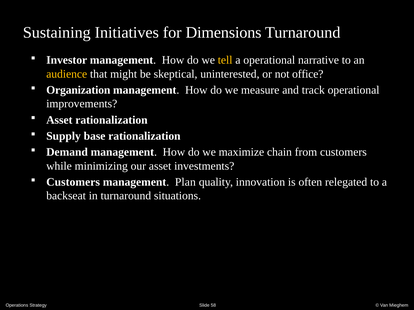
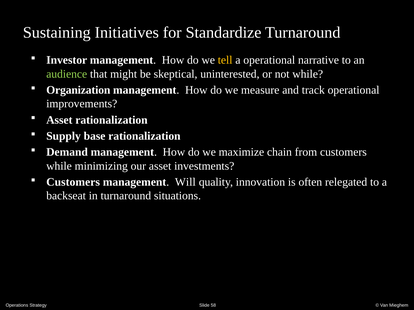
Dimensions: Dimensions -> Standardize
audience colour: yellow -> light green
not office: office -> while
Plan: Plan -> Will
